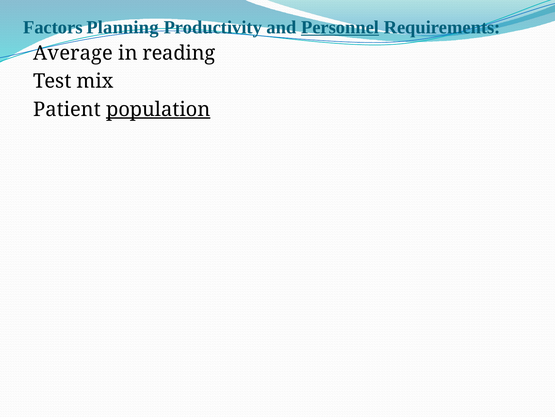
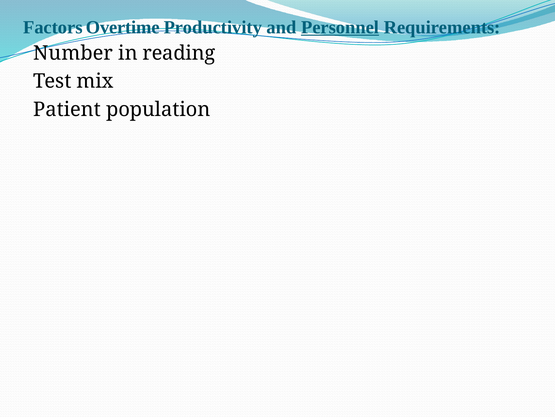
Planning: Planning -> Overtime
Average: Average -> Number
population underline: present -> none
